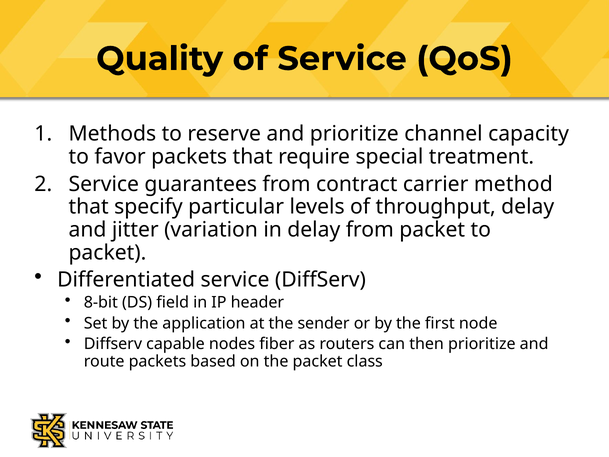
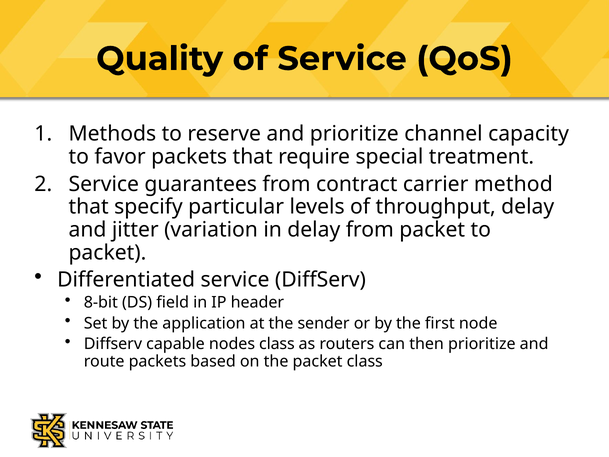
nodes fiber: fiber -> class
